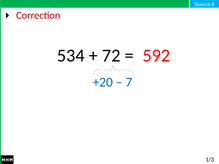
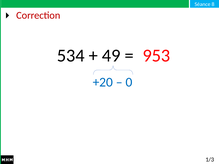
72: 72 -> 49
592: 592 -> 953
7: 7 -> 0
